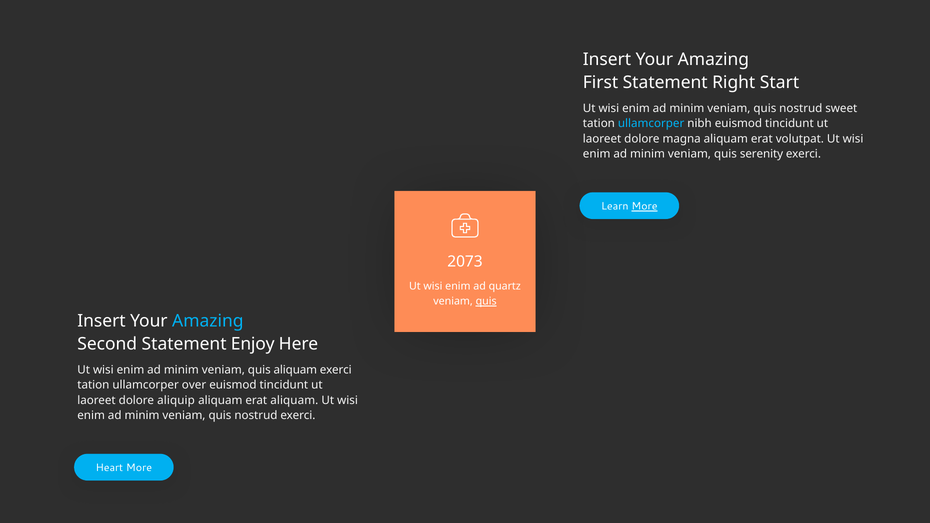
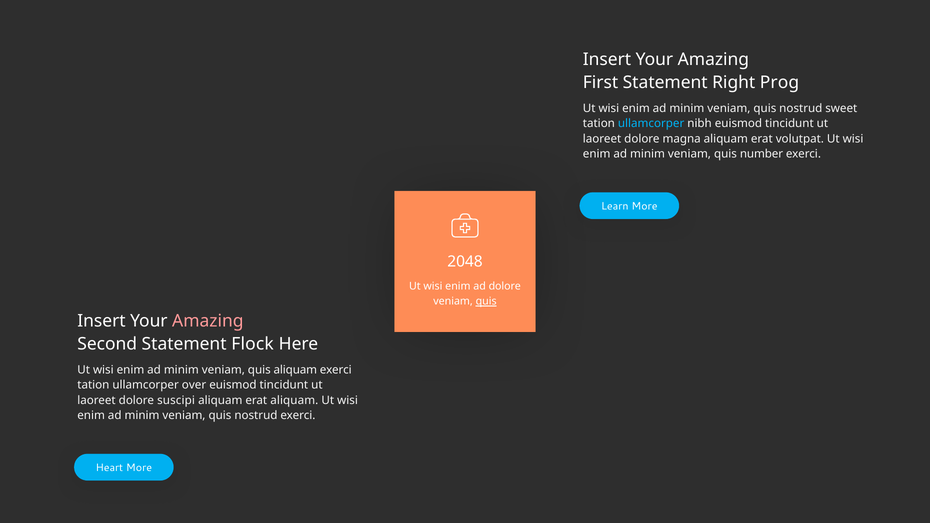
Start: Start -> Prog
serenity: serenity -> number
More at (645, 206) underline: present -> none
2073: 2073 -> 2048
ad quartz: quartz -> dolore
Amazing at (208, 321) colour: light blue -> pink
Enjoy: Enjoy -> Flock
aliquip: aliquip -> suscipi
